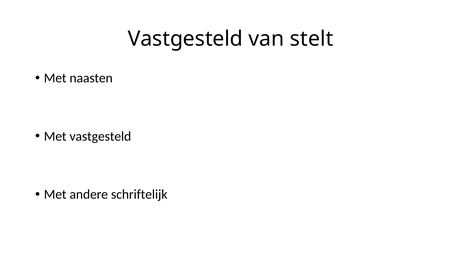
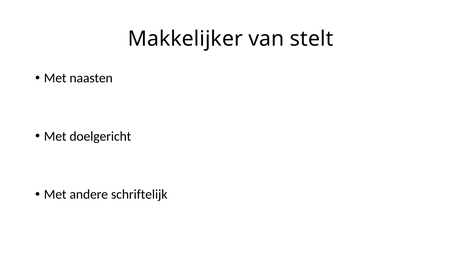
Vastgesteld at (185, 39): Vastgesteld -> Makkelijker
Met vastgesteld: vastgesteld -> doelgericht
